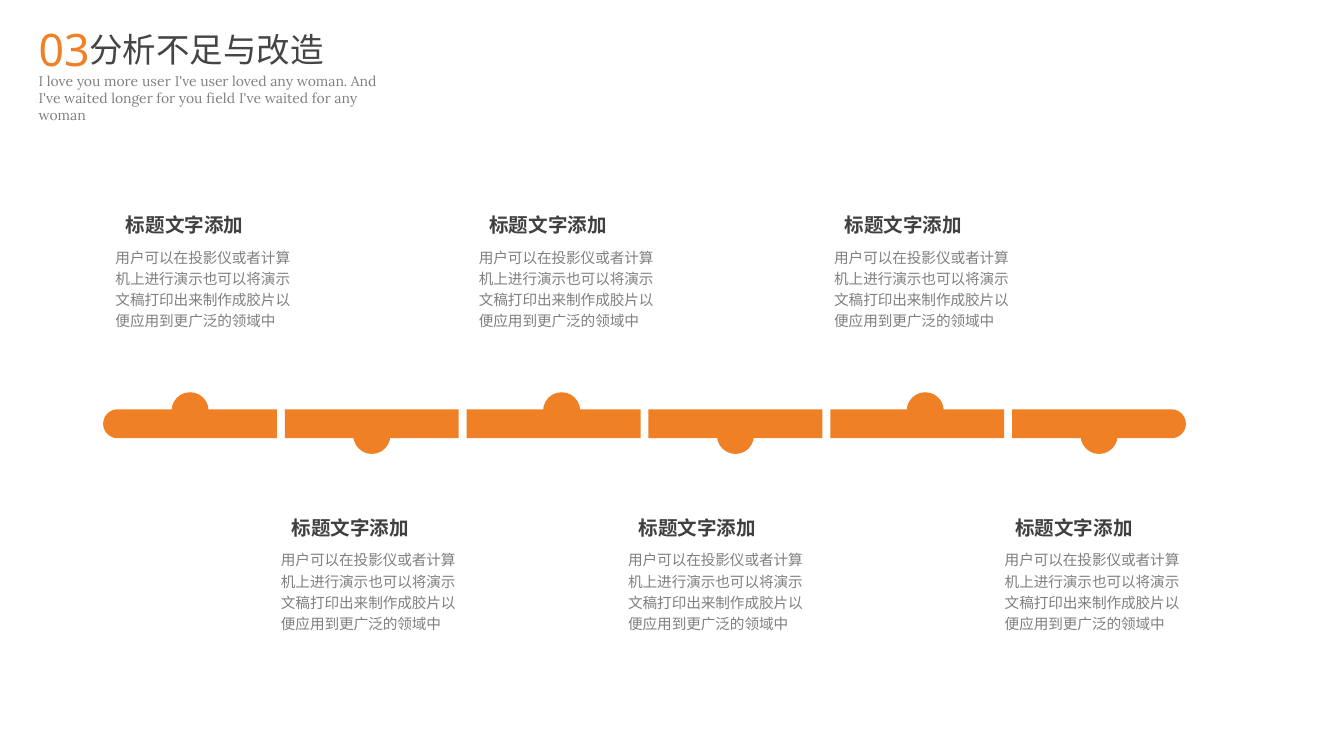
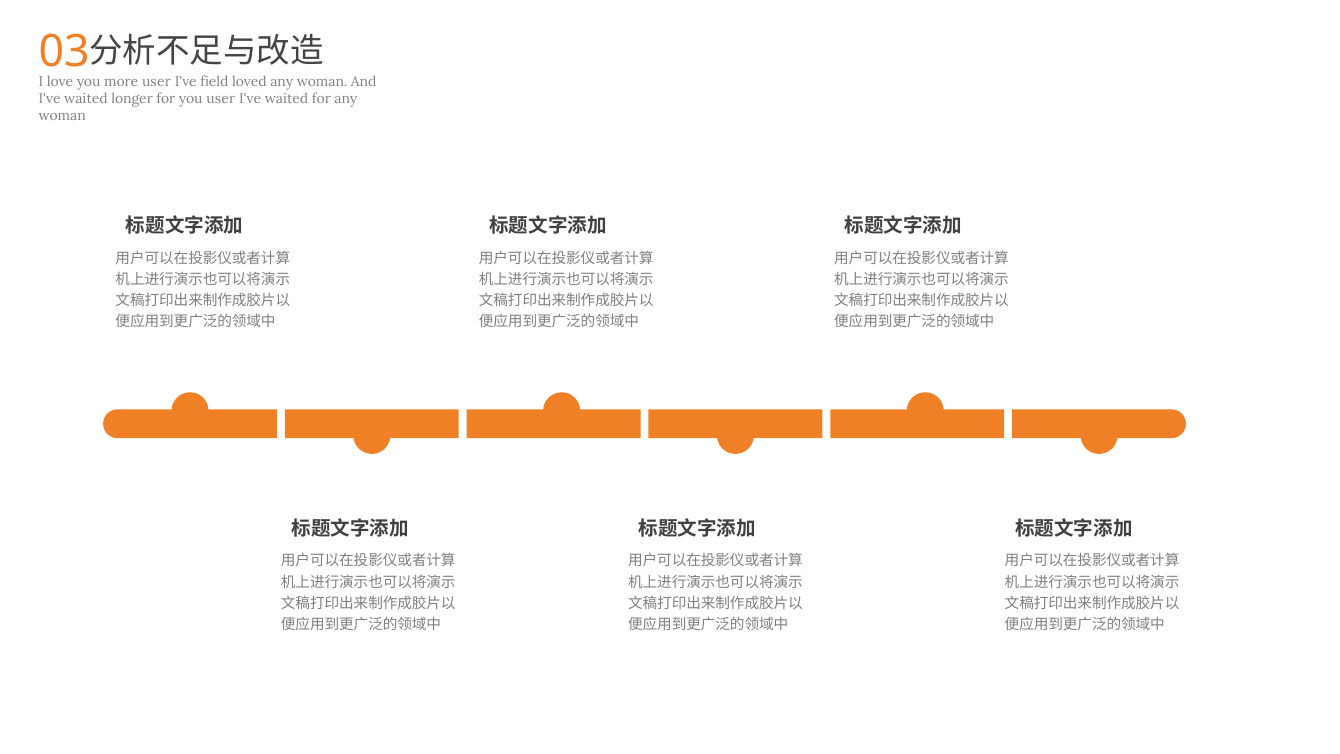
I've user: user -> field
you field: field -> user
